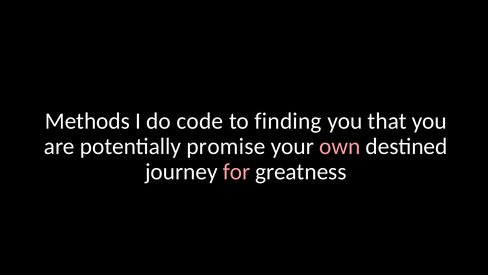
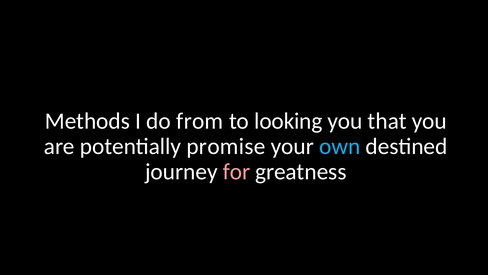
code: code -> from
finding: finding -> looking
own colour: pink -> light blue
